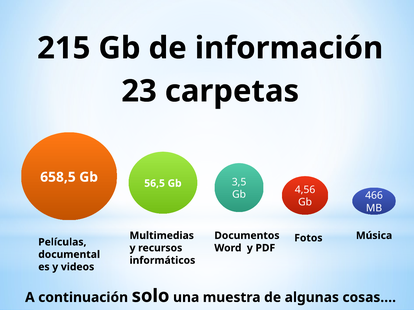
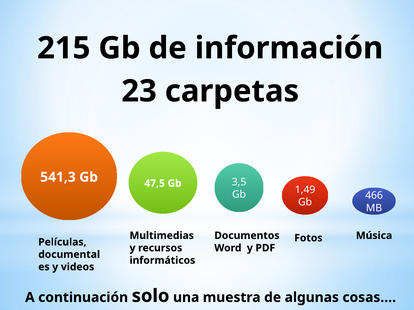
658,5: 658,5 -> 541,3
56,5: 56,5 -> 47,5
4,56: 4,56 -> 1,49
